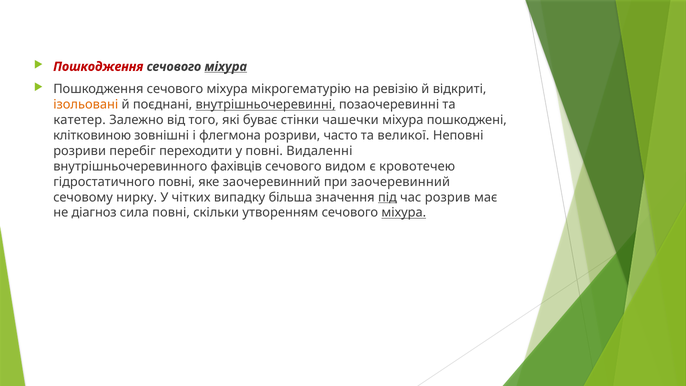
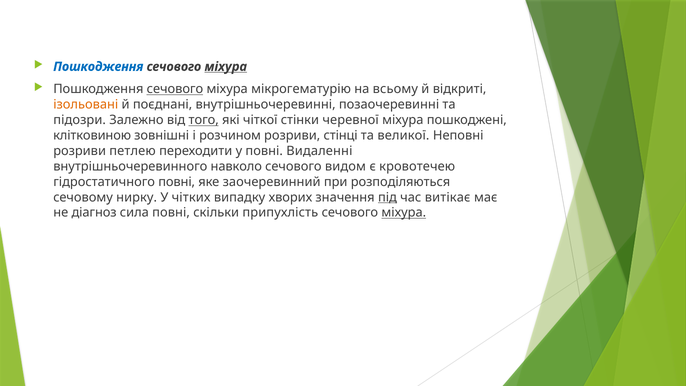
Пошкодження at (98, 67) colour: red -> blue
сечового at (175, 89) underline: none -> present
ревізію: ревізію -> всьому
внутрішньочеревинні underline: present -> none
катетер: катетер -> підозри
того underline: none -> present
буває: буває -> чіткої
чашечки: чашечки -> черевної
флегмона: флегмона -> розчином
часто: часто -> стінці
перебіг: перебіг -> петлею
фахівців: фахівців -> навколо
при заочеревинний: заочеревинний -> розподіляються
більша: більша -> хворих
розрив: розрив -> витікає
утворенням: утворенням -> припухлість
